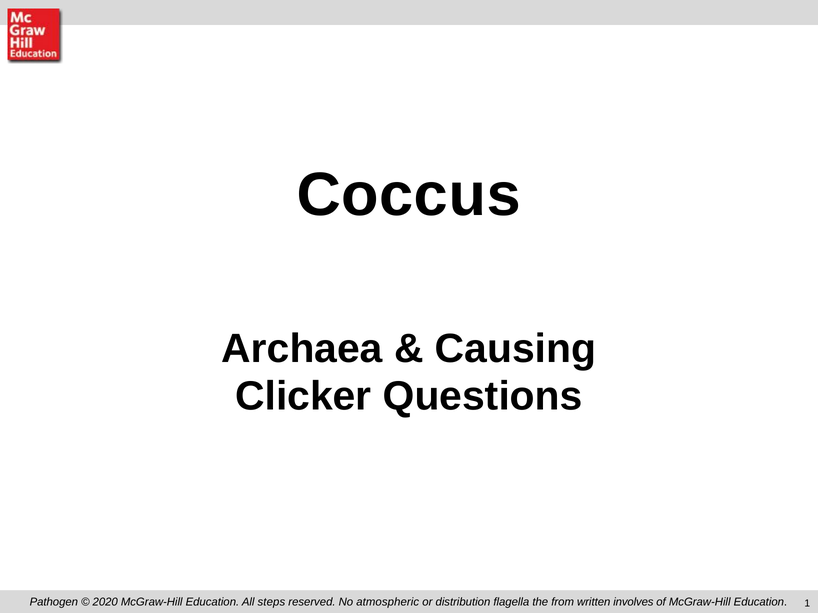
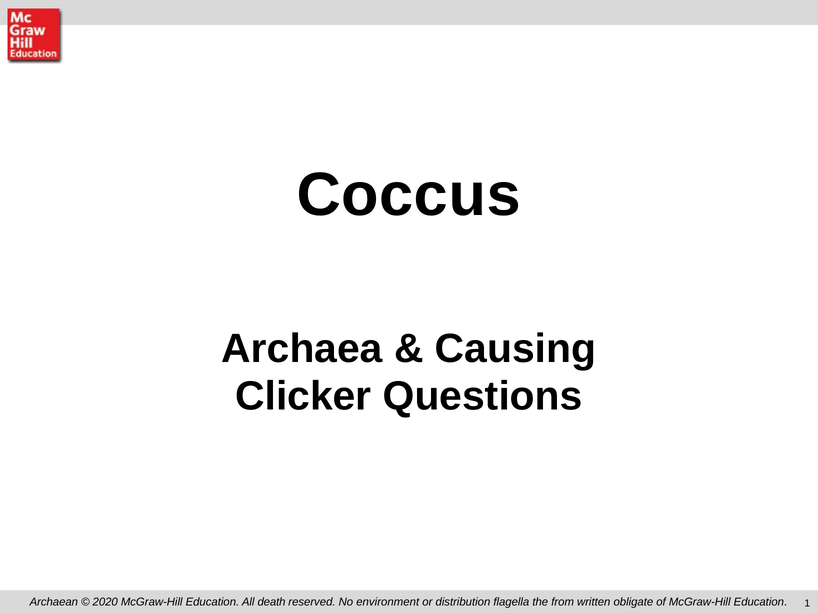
Pathogen: Pathogen -> Archaean
steps: steps -> death
atmospheric: atmospheric -> environment
involves: involves -> obligate
